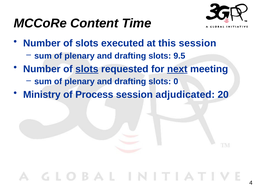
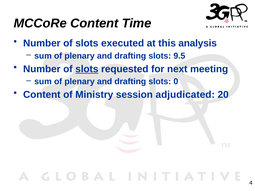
this session: session -> analysis
next underline: present -> none
Ministry at (42, 95): Ministry -> Content
Process: Process -> Ministry
